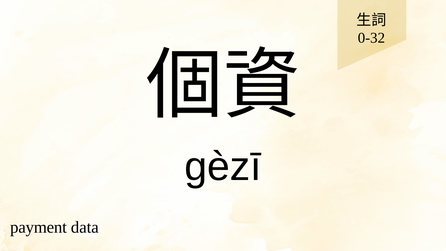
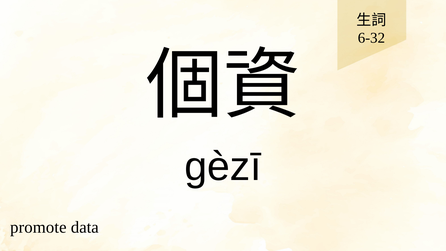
0-32: 0-32 -> 6-32
payment: payment -> promote
